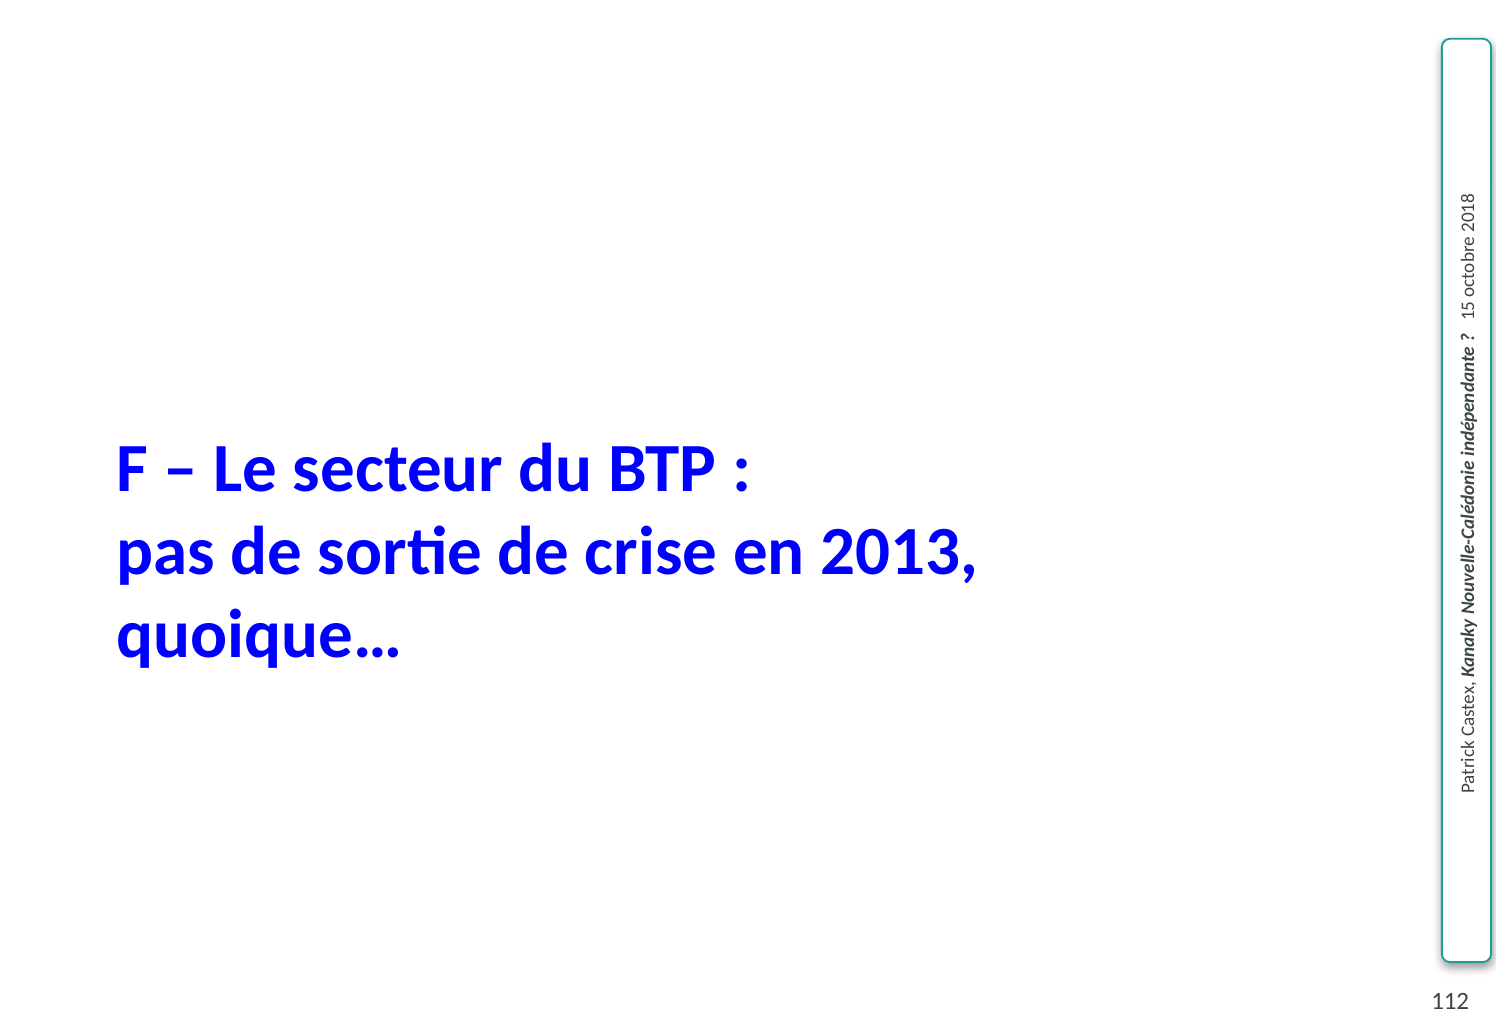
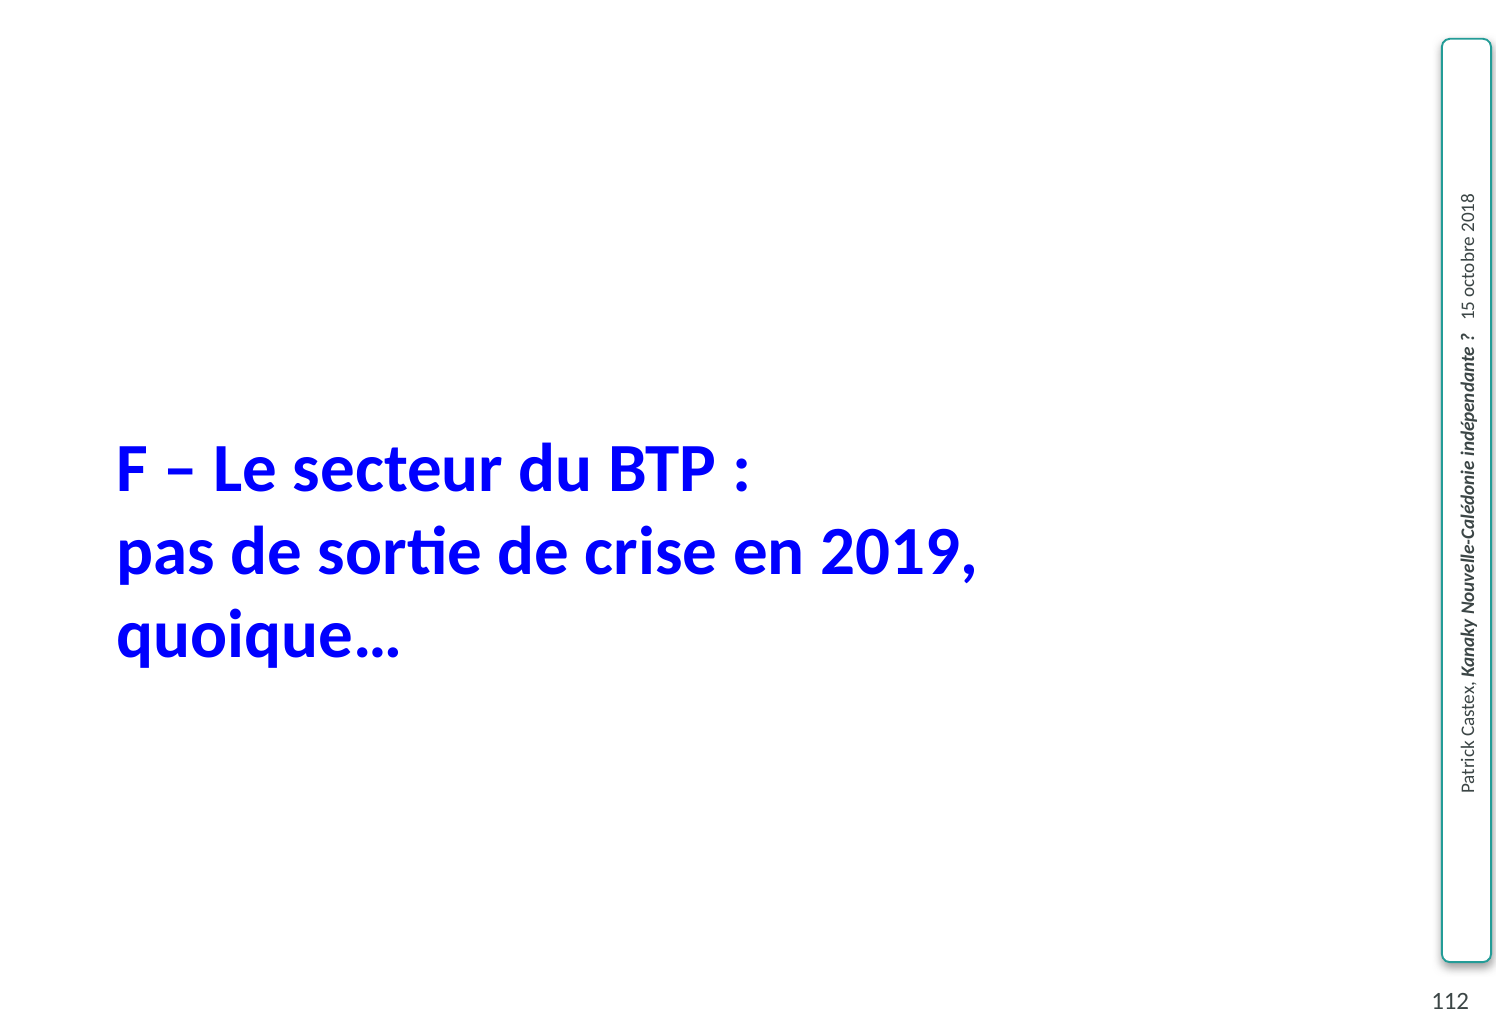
2013: 2013 -> 2019
